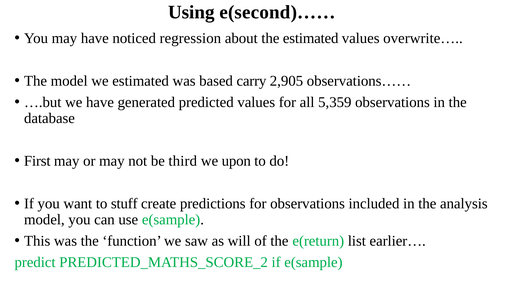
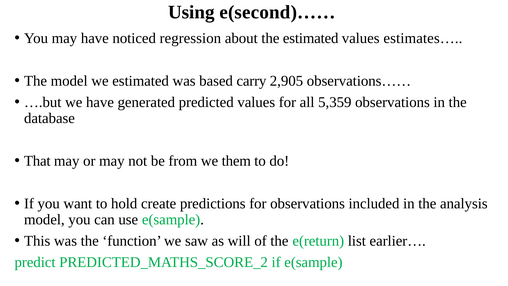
overwrite…: overwrite… -> estimates…
First: First -> That
third: third -> from
upon: upon -> them
stuff: stuff -> hold
